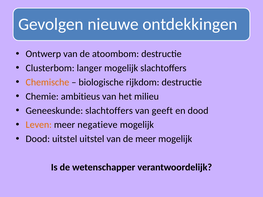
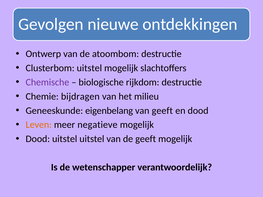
Clusterbom langer: langer -> uitstel
Chemische colour: orange -> purple
ambitieus: ambitieus -> bijdragen
Geneeskunde slachtoffers: slachtoffers -> eigenbelang
de meer: meer -> geeft
